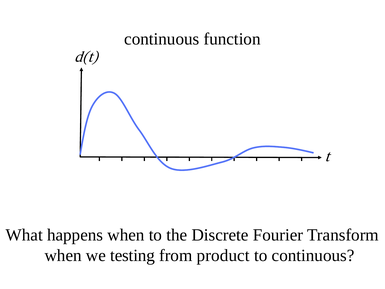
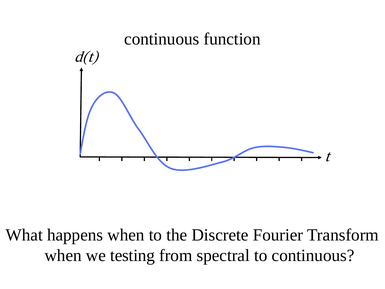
product: product -> spectral
